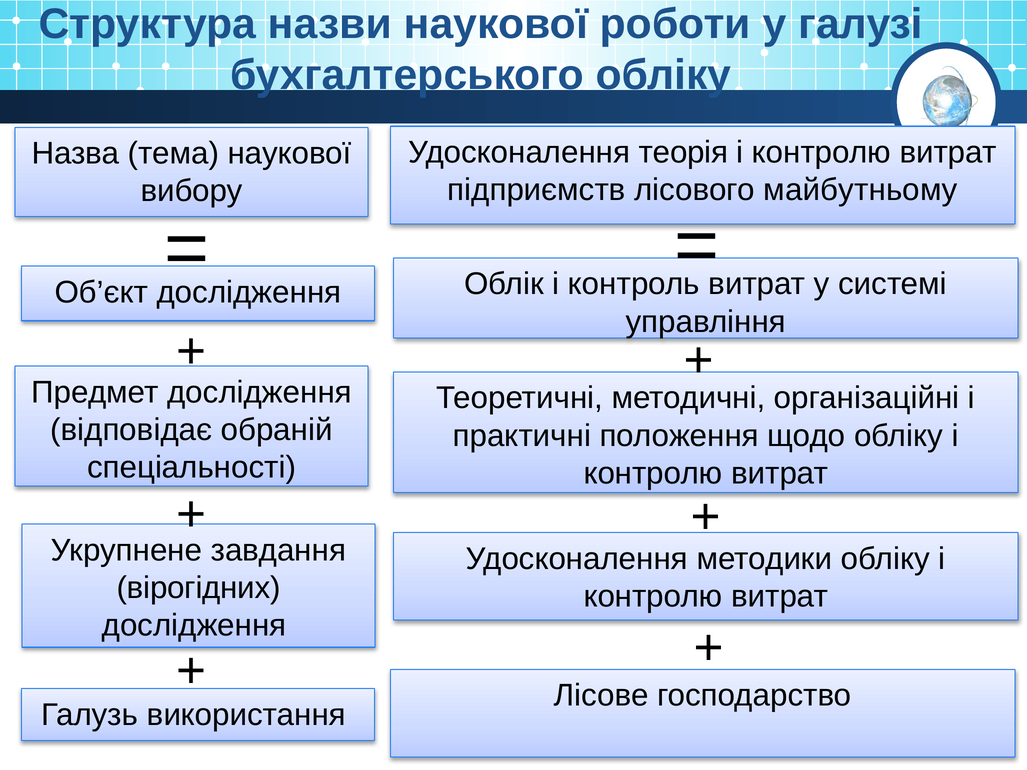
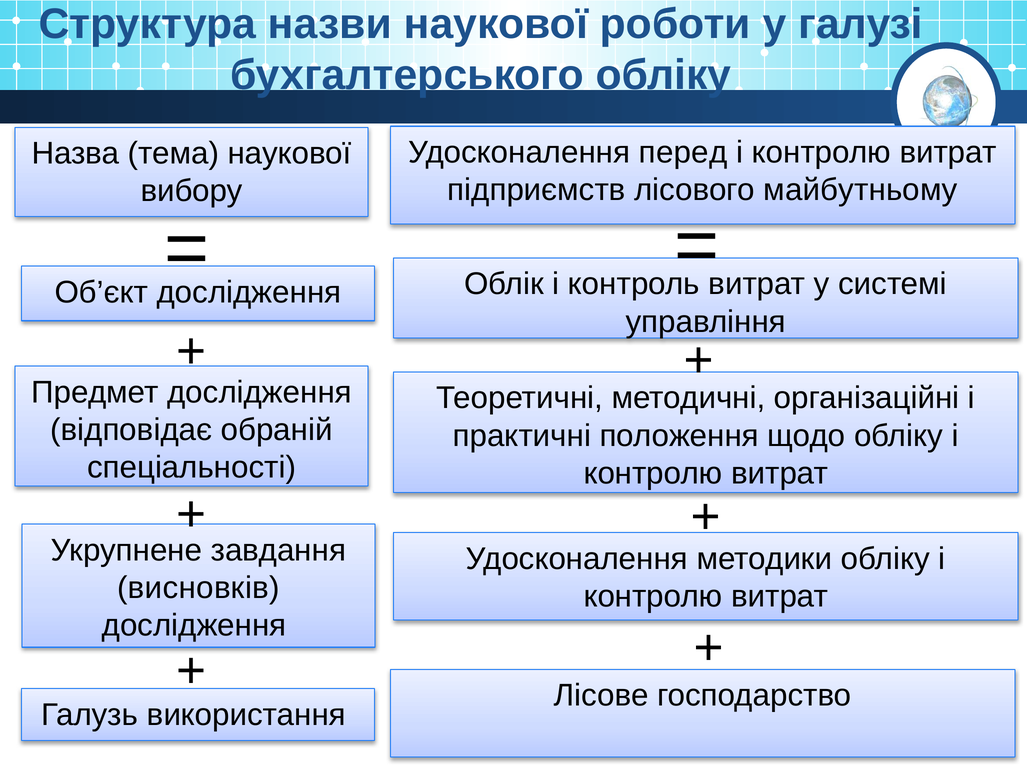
теорія: теорія -> перед
вірогідних: вірогідних -> висновків
